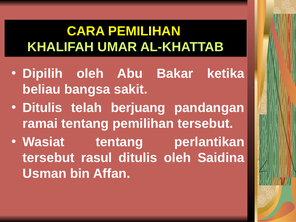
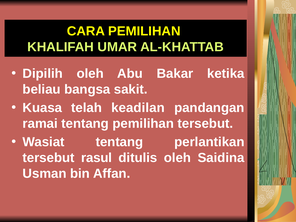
Ditulis at (42, 108): Ditulis -> Kuasa
berjuang: berjuang -> keadilan
